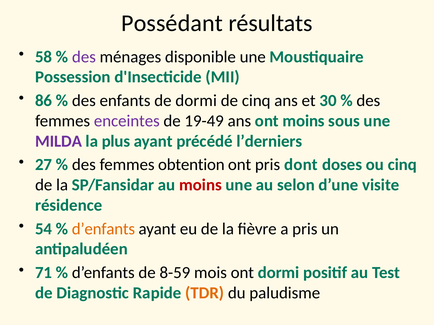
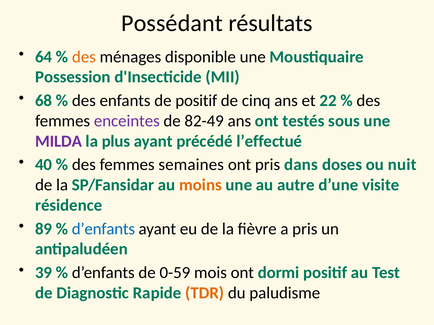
58: 58 -> 64
des at (84, 57) colour: purple -> orange
86: 86 -> 68
de dormi: dormi -> positif
30: 30 -> 22
19-49: 19-49 -> 82-49
ont moins: moins -> testés
l’derniers: l’derniers -> l’effectué
27: 27 -> 40
obtention: obtention -> semaines
dont: dont -> dans
ou cinq: cinq -> nuit
moins at (200, 185) colour: red -> orange
selon: selon -> autre
54: 54 -> 89
d’enfants at (103, 229) colour: orange -> blue
71: 71 -> 39
8-59: 8-59 -> 0-59
